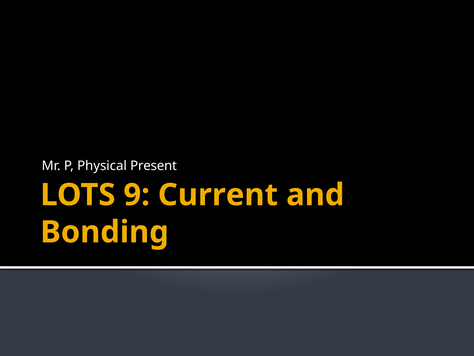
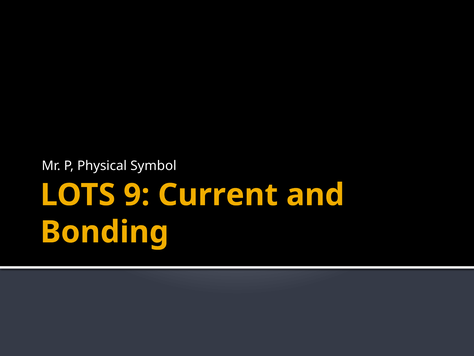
Present: Present -> Symbol
